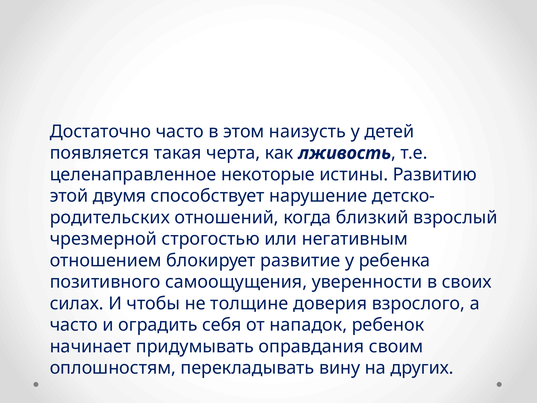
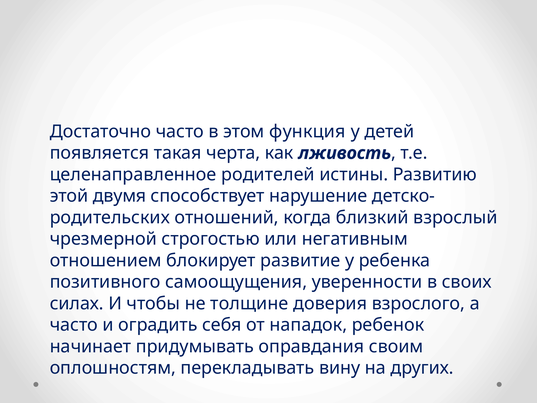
наизусть: наизусть -> функция
некоторые: некоторые -> родителей
